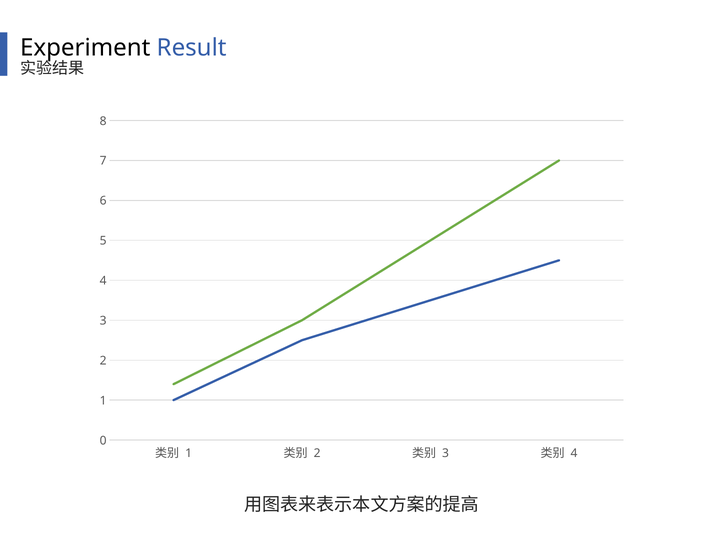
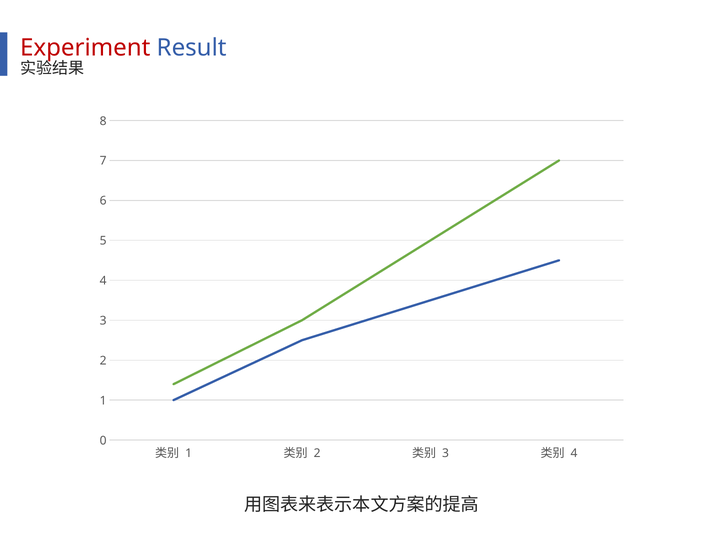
Experiment colour: black -> red
